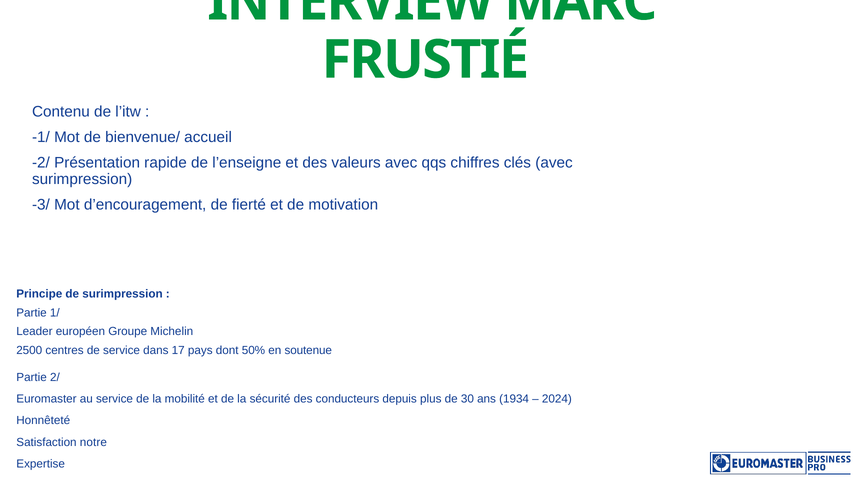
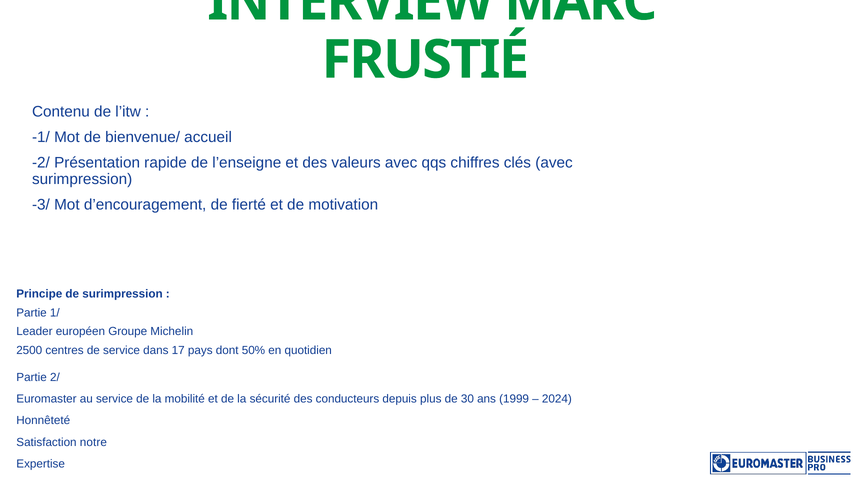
soutenue: soutenue -> quotidien
1934: 1934 -> 1999
